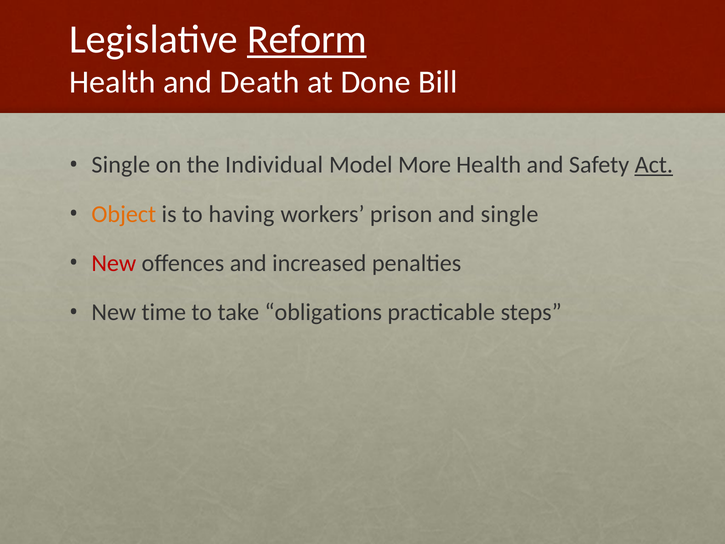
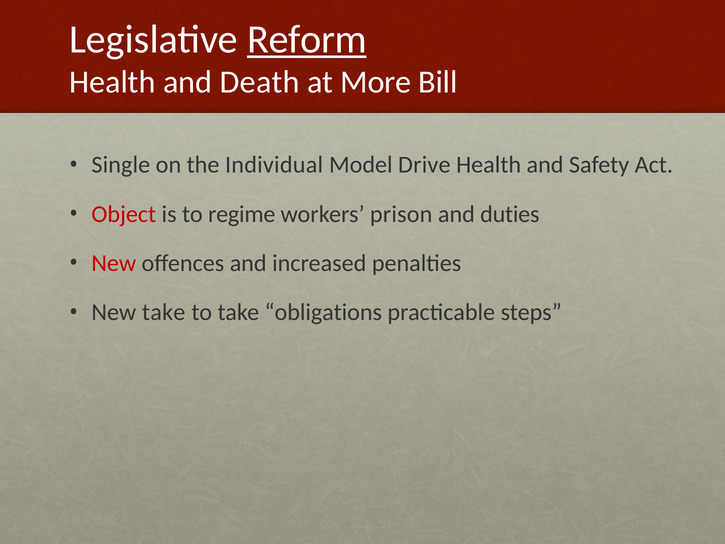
Done: Done -> More
More: More -> Drive
Act underline: present -> none
Object colour: orange -> red
having: having -> regime
and single: single -> duties
New time: time -> take
